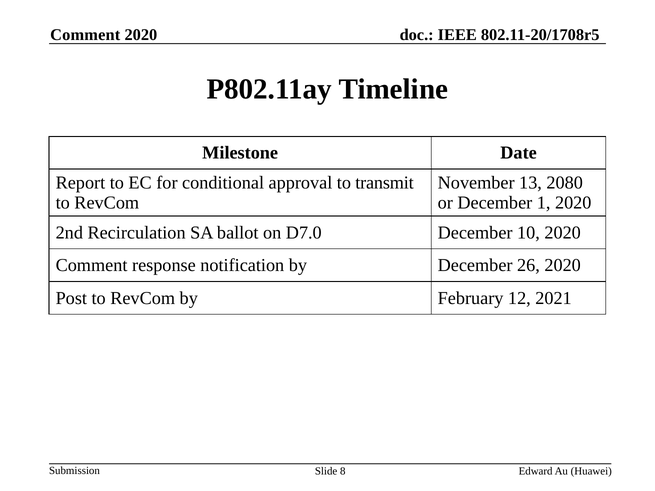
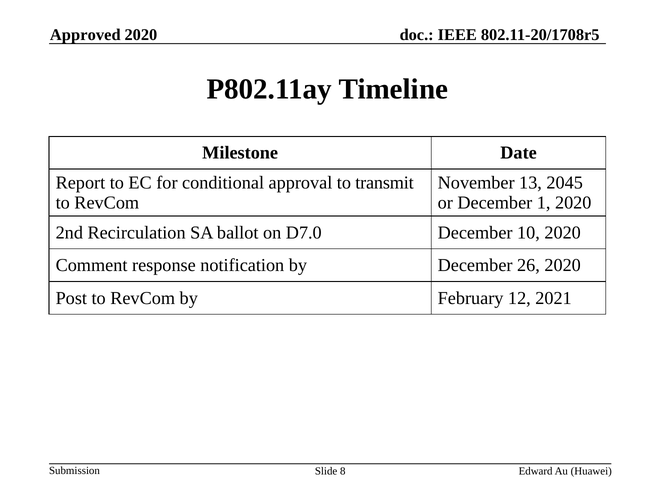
Comment at (85, 35): Comment -> Approved
2080: 2080 -> 2045
